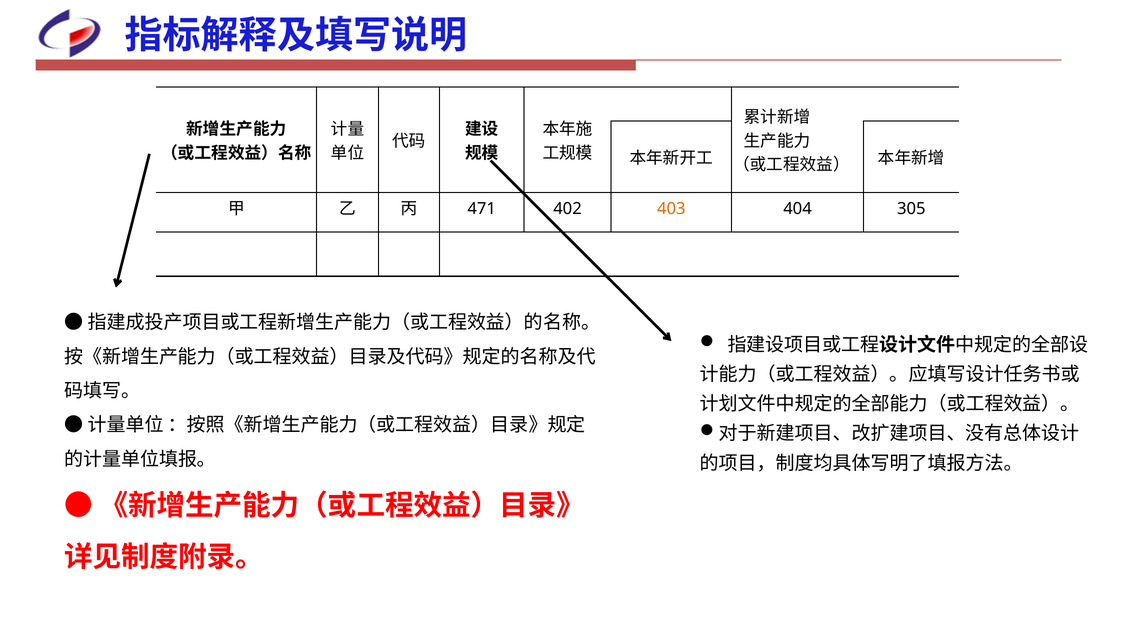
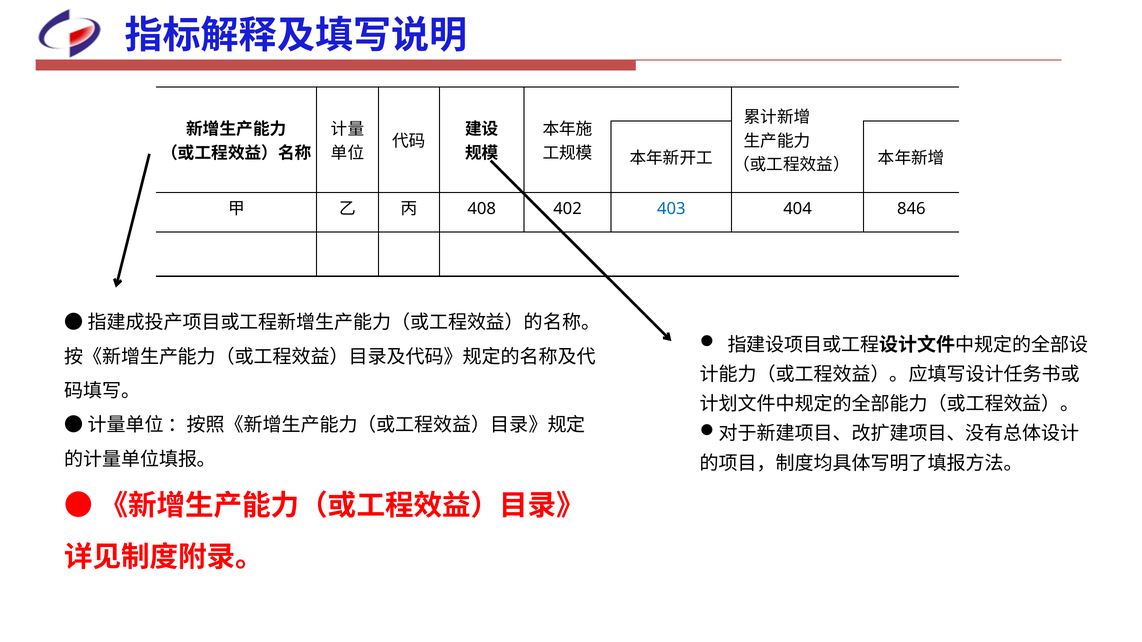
471: 471 -> 408
403 colour: orange -> blue
305: 305 -> 846
